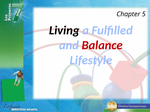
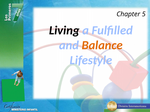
Balance colour: red -> orange
